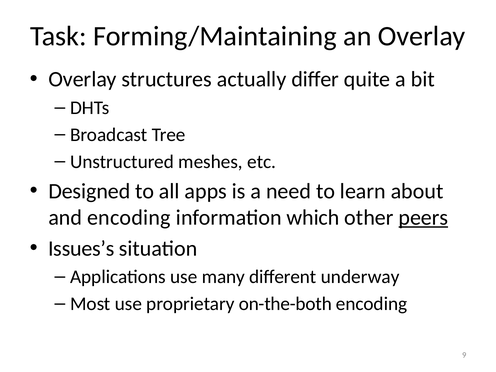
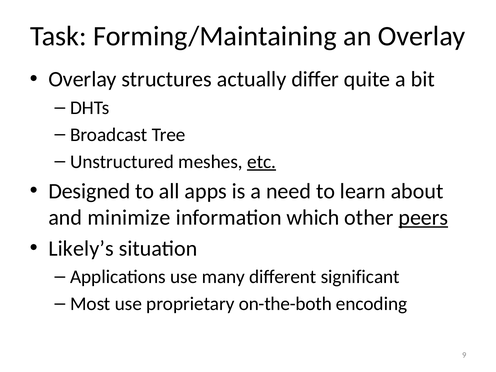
etc underline: none -> present
and encoding: encoding -> minimize
Issues’s: Issues’s -> Likely’s
underway: underway -> significant
